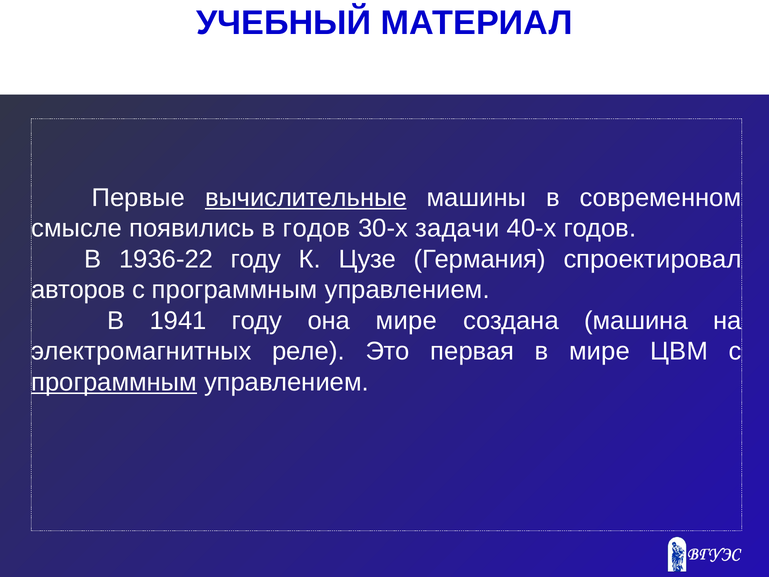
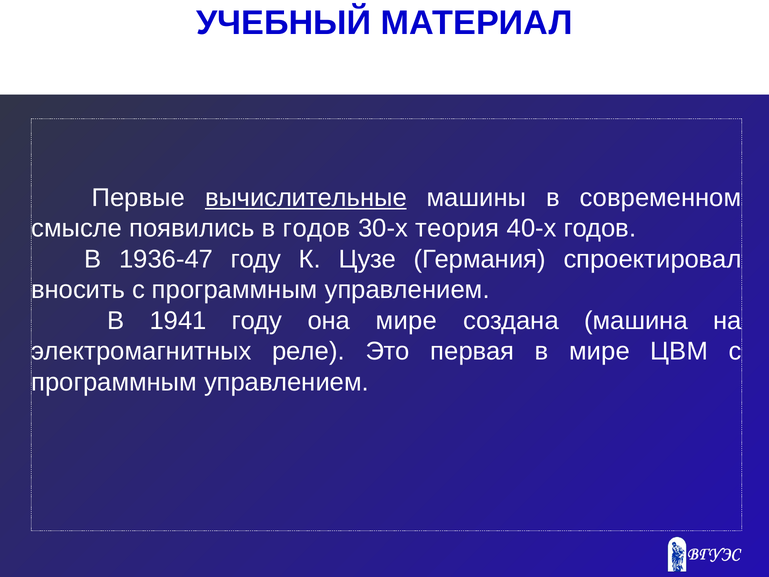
задачи: задачи -> теория
1936-22: 1936-22 -> 1936-47
авторов: авторов -> вносить
программным at (114, 382) underline: present -> none
